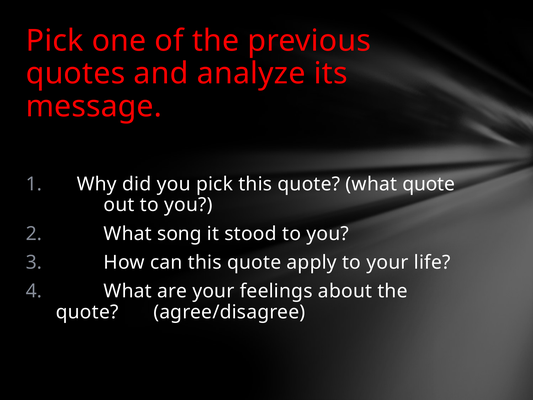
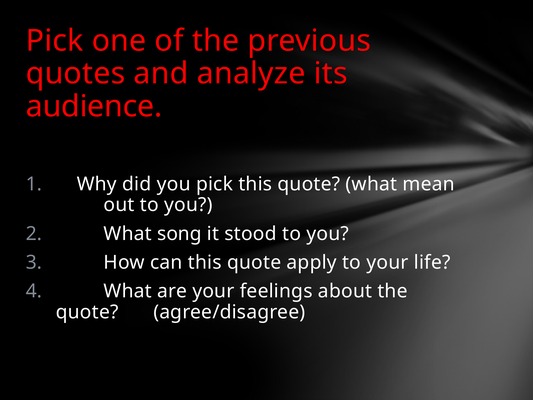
message: message -> audience
what quote: quote -> mean
